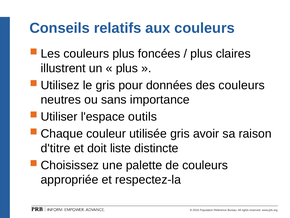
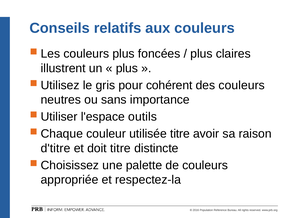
données: données -> cohérent
utilisée gris: gris -> titre
doit liste: liste -> titre
